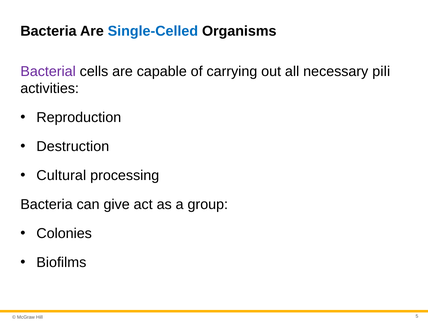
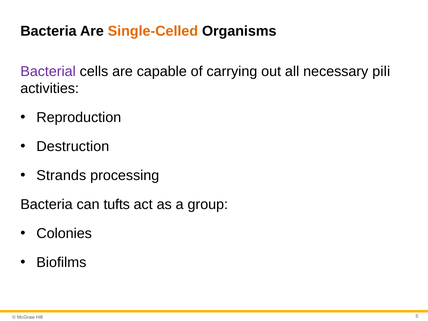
Single-Celled colour: blue -> orange
Cultural: Cultural -> Strands
give: give -> tufts
